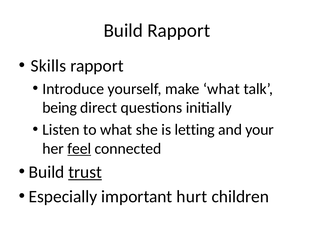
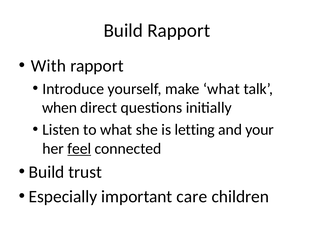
Skills: Skills -> With
being: being -> when
trust underline: present -> none
hurt: hurt -> care
